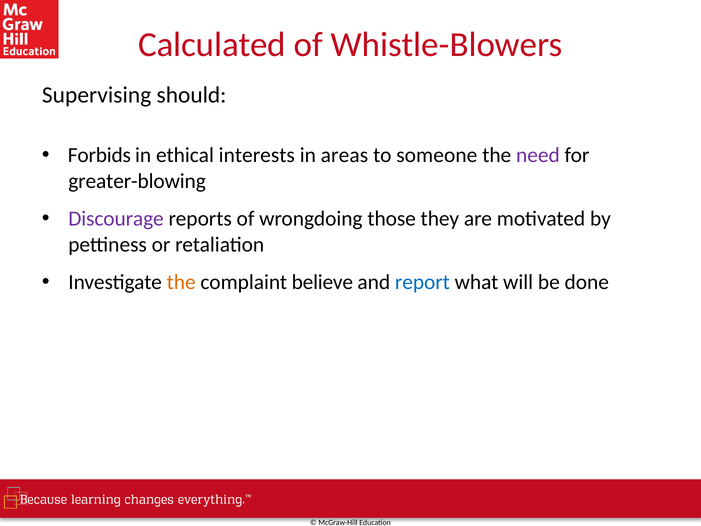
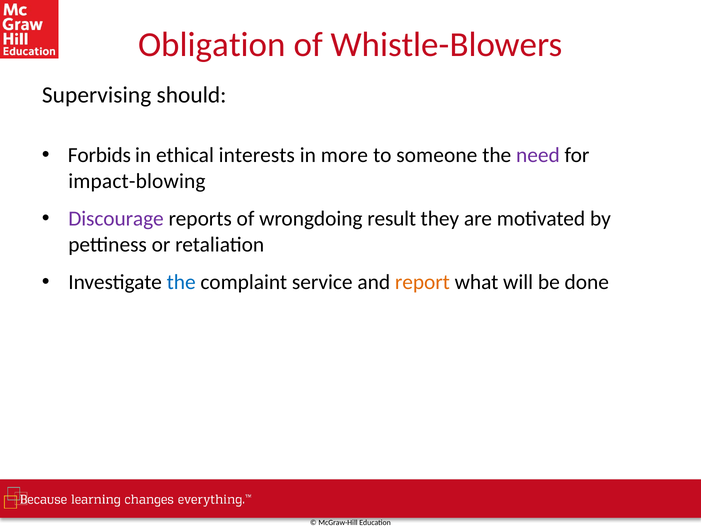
Calculated: Calculated -> Obligation
areas: areas -> more
greater-blowing: greater-blowing -> impact-blowing
those: those -> result
the at (181, 282) colour: orange -> blue
believe: believe -> service
report colour: blue -> orange
